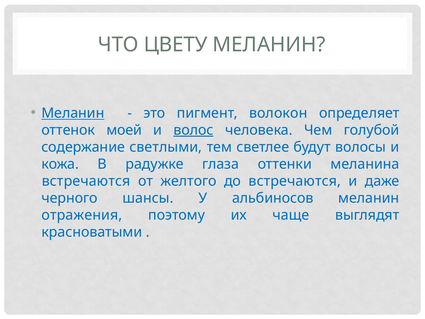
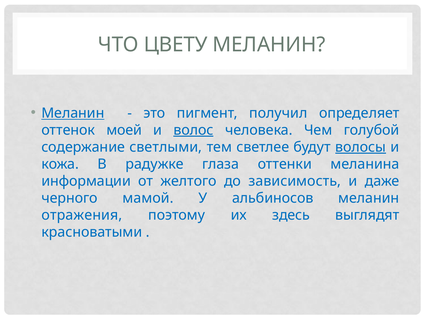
волокон: волокон -> получил
волосы underline: none -> present
встречаются at (86, 181): встречаются -> информации
до встречаются: встречаются -> зависимость
шансы: шансы -> мамой
чаще: чаще -> здесь
